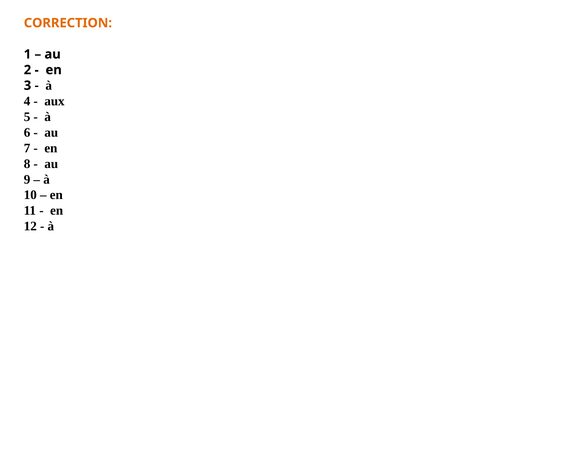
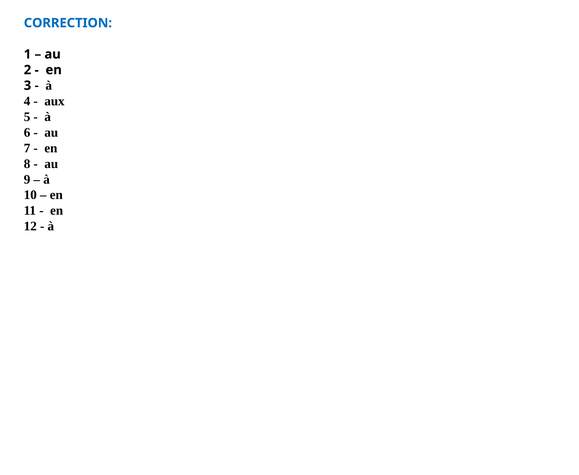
CORRECTION colour: orange -> blue
